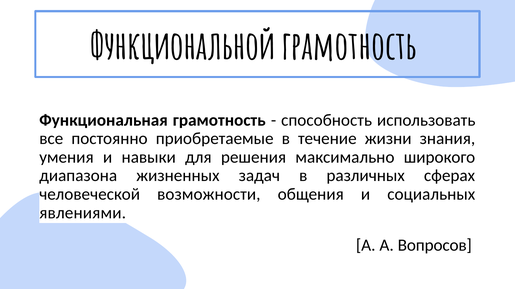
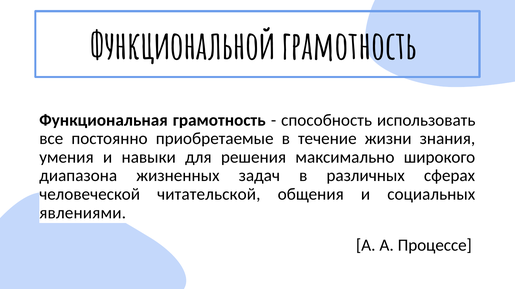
возможности: возможности -> читательской
Вопросов: Вопросов -> Процессе
